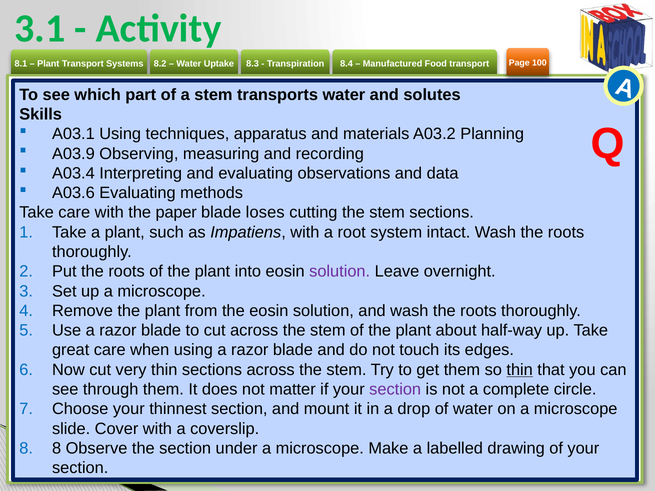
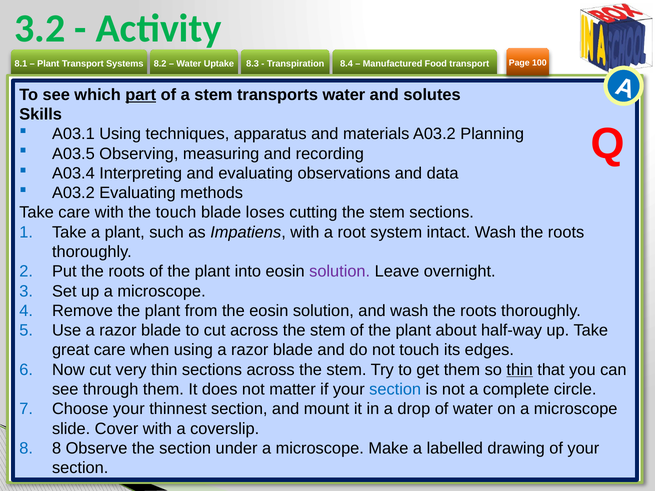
3.1: 3.1 -> 3.2
part underline: none -> present
A03.9: A03.9 -> A03.5
A03.6 at (73, 193): A03.6 -> A03.2
the paper: paper -> touch
section at (395, 390) colour: purple -> blue
